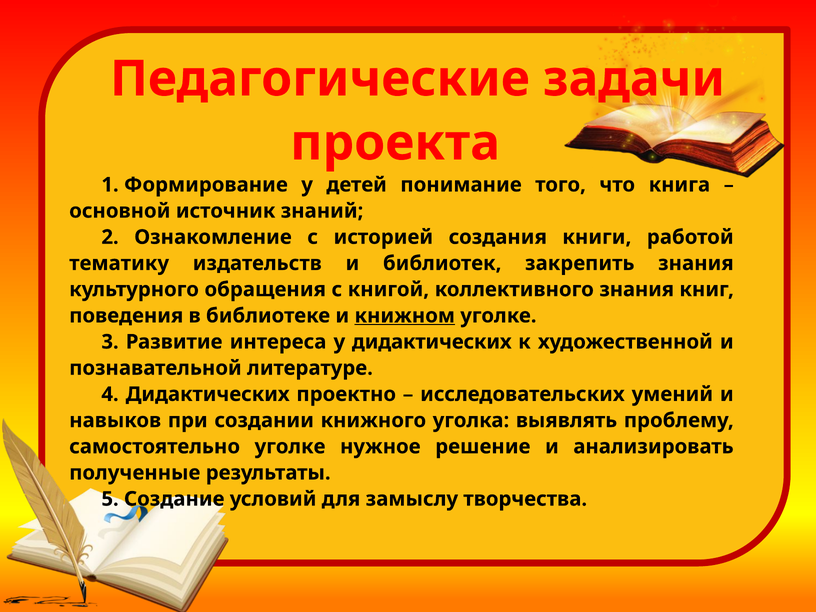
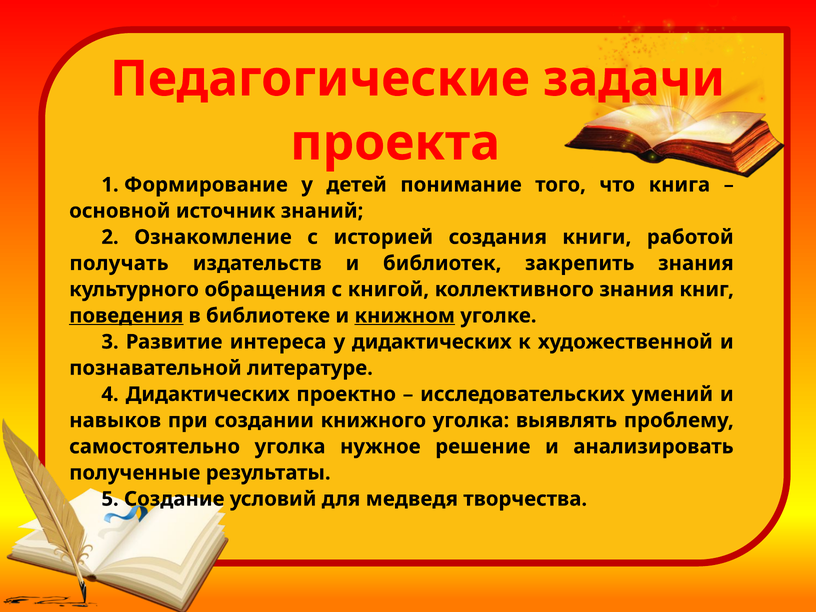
тематику: тематику -> получать
поведения underline: none -> present
самостоятельно уголке: уголке -> уголка
замыслу: замыслу -> медведя
